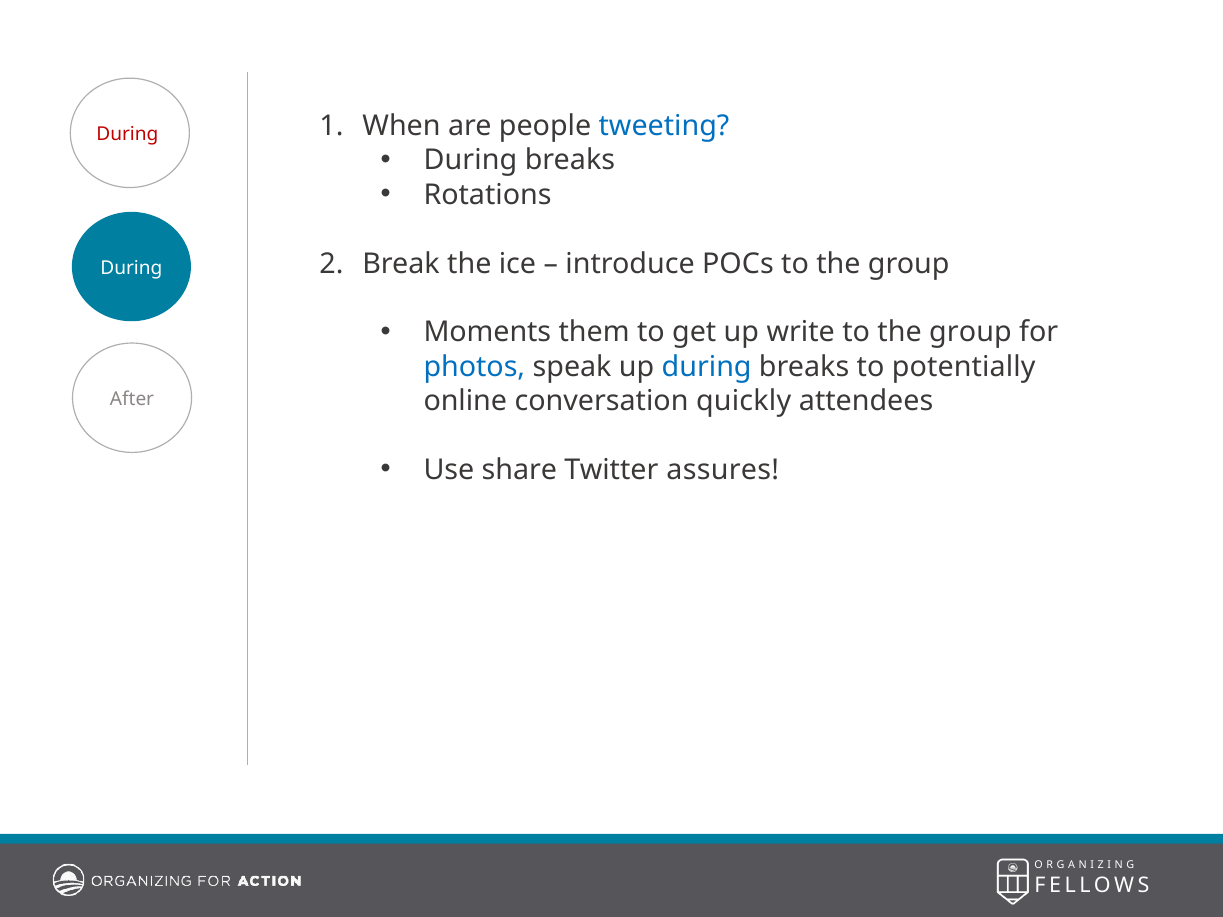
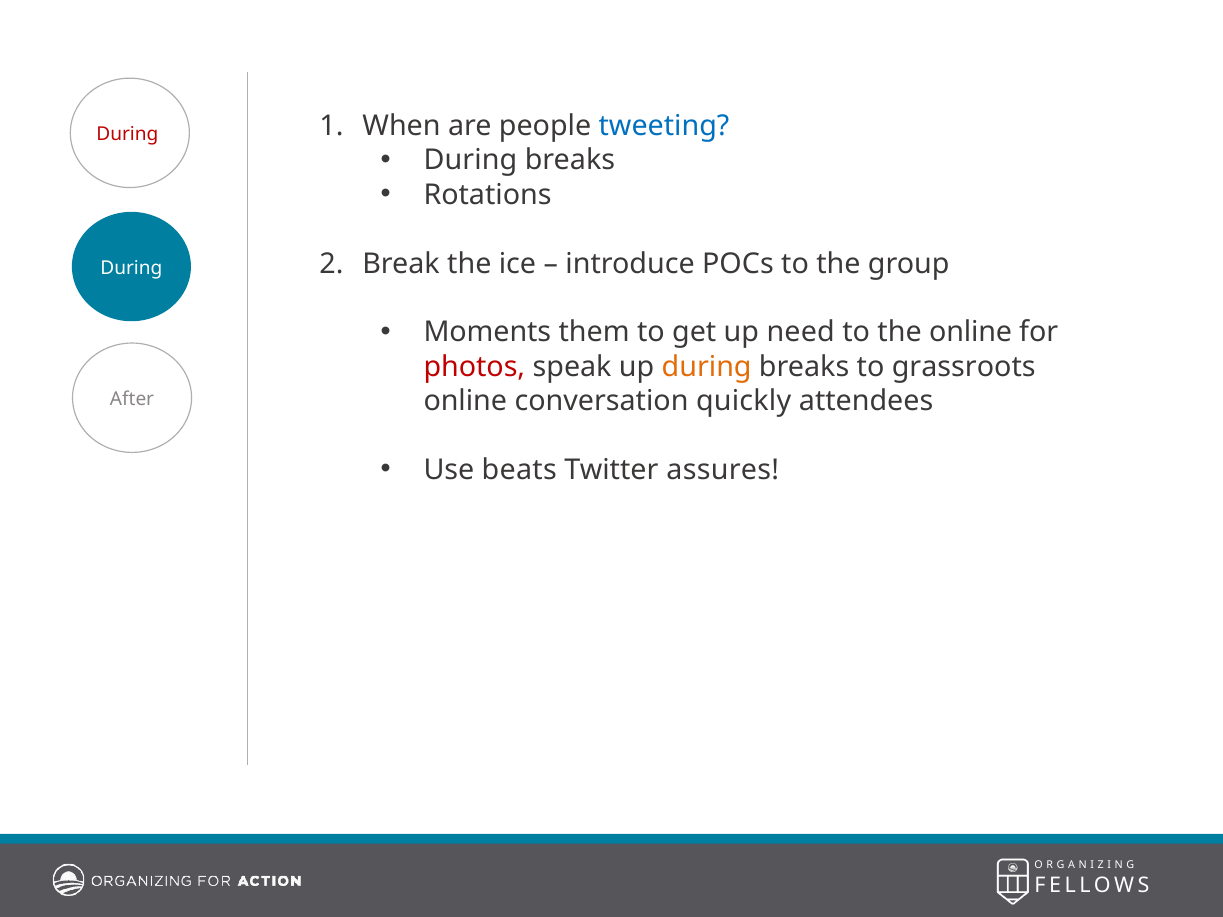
write: write -> need
group at (970, 332): group -> online
photos colour: blue -> red
during at (707, 367) colour: blue -> orange
potentially: potentially -> grassroots
share: share -> beats
